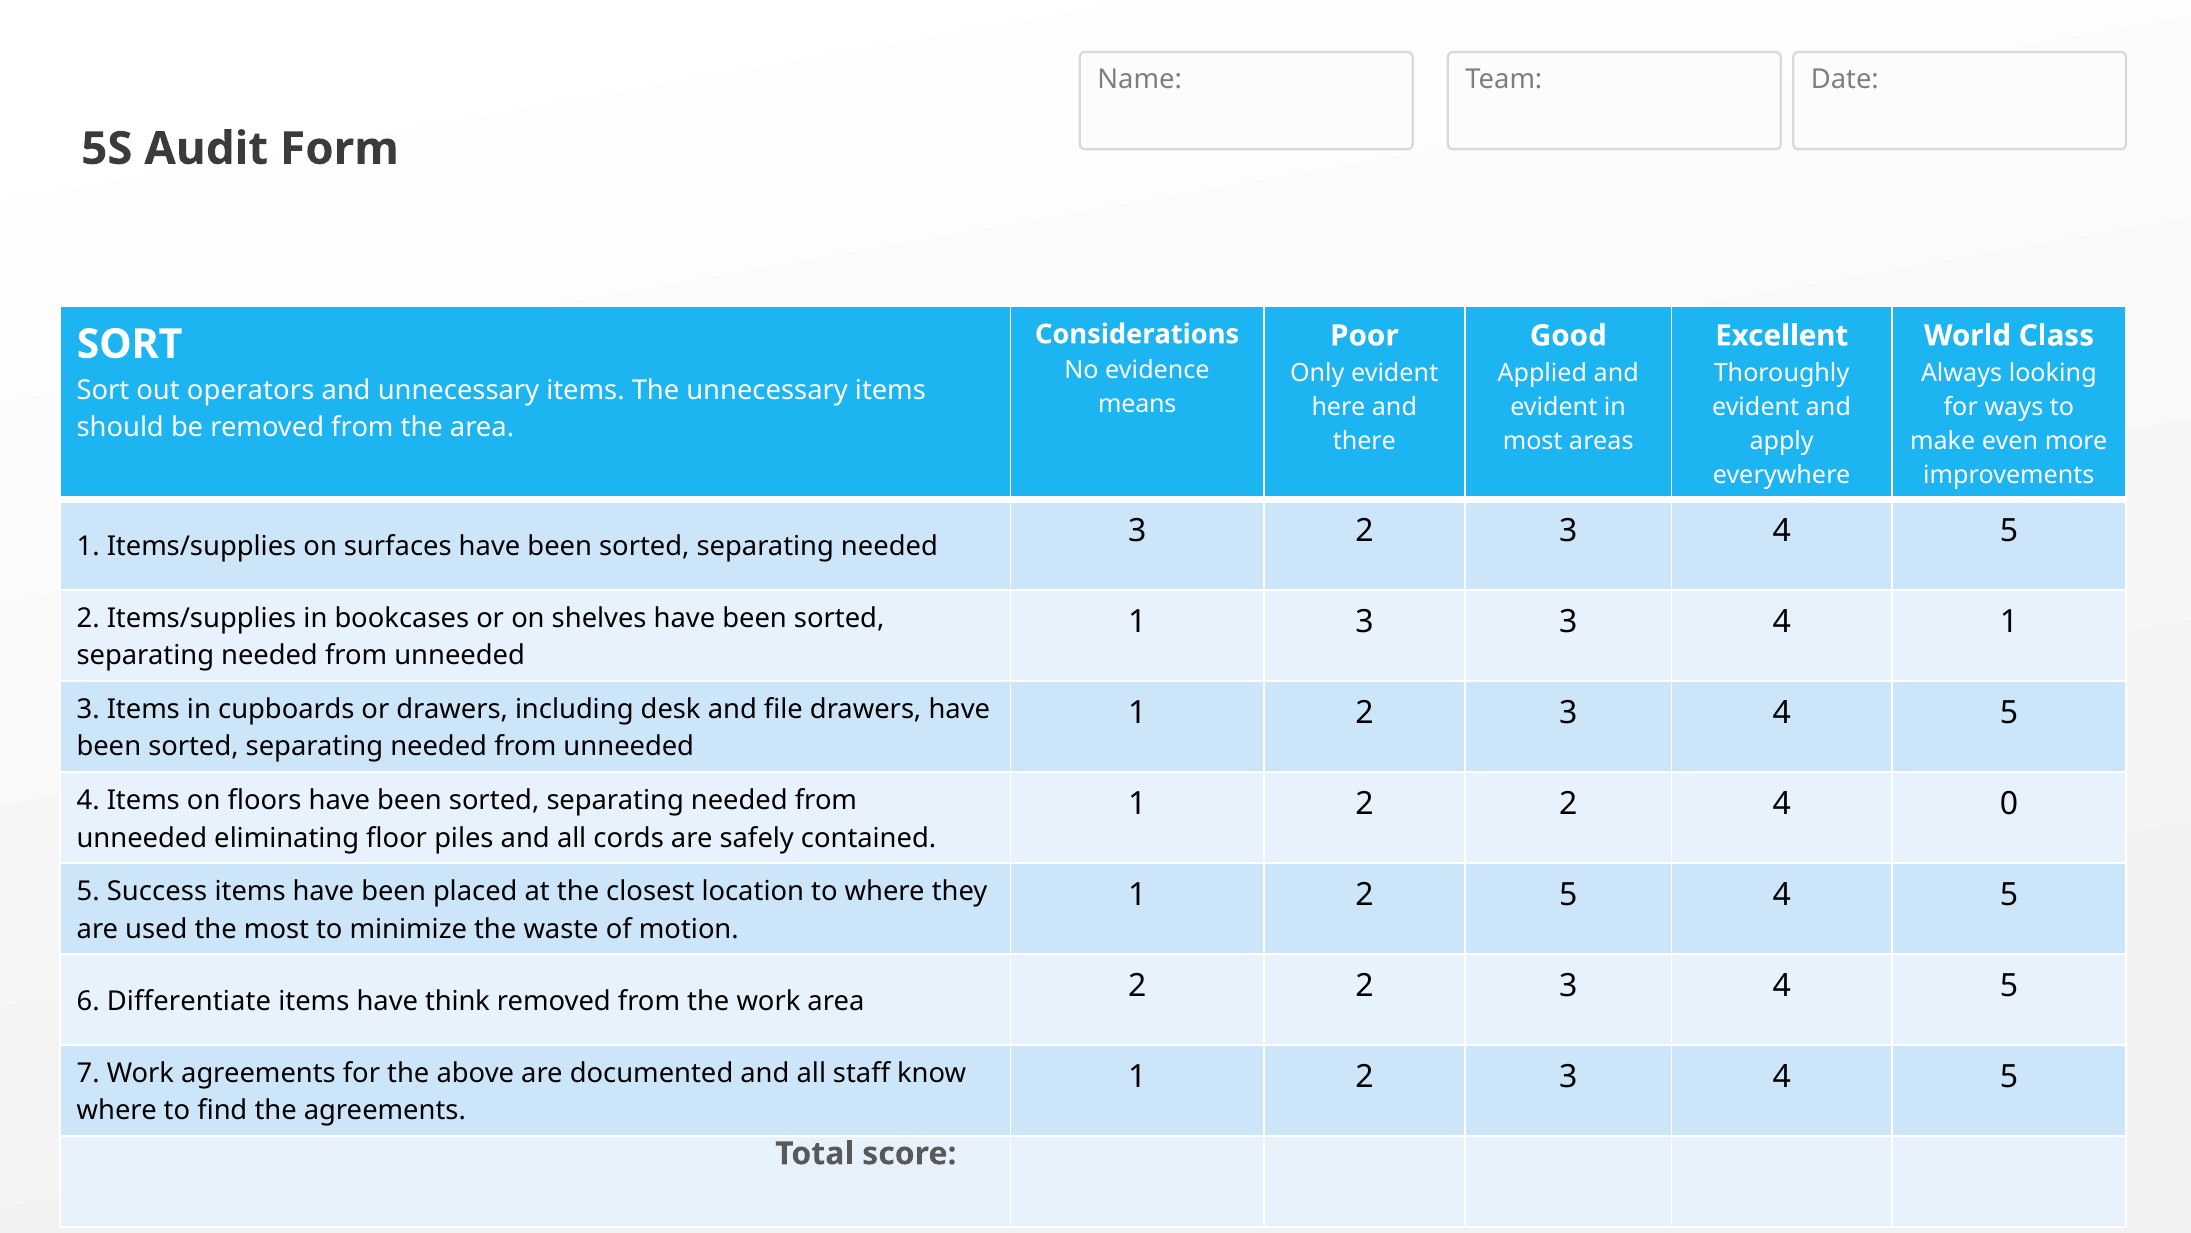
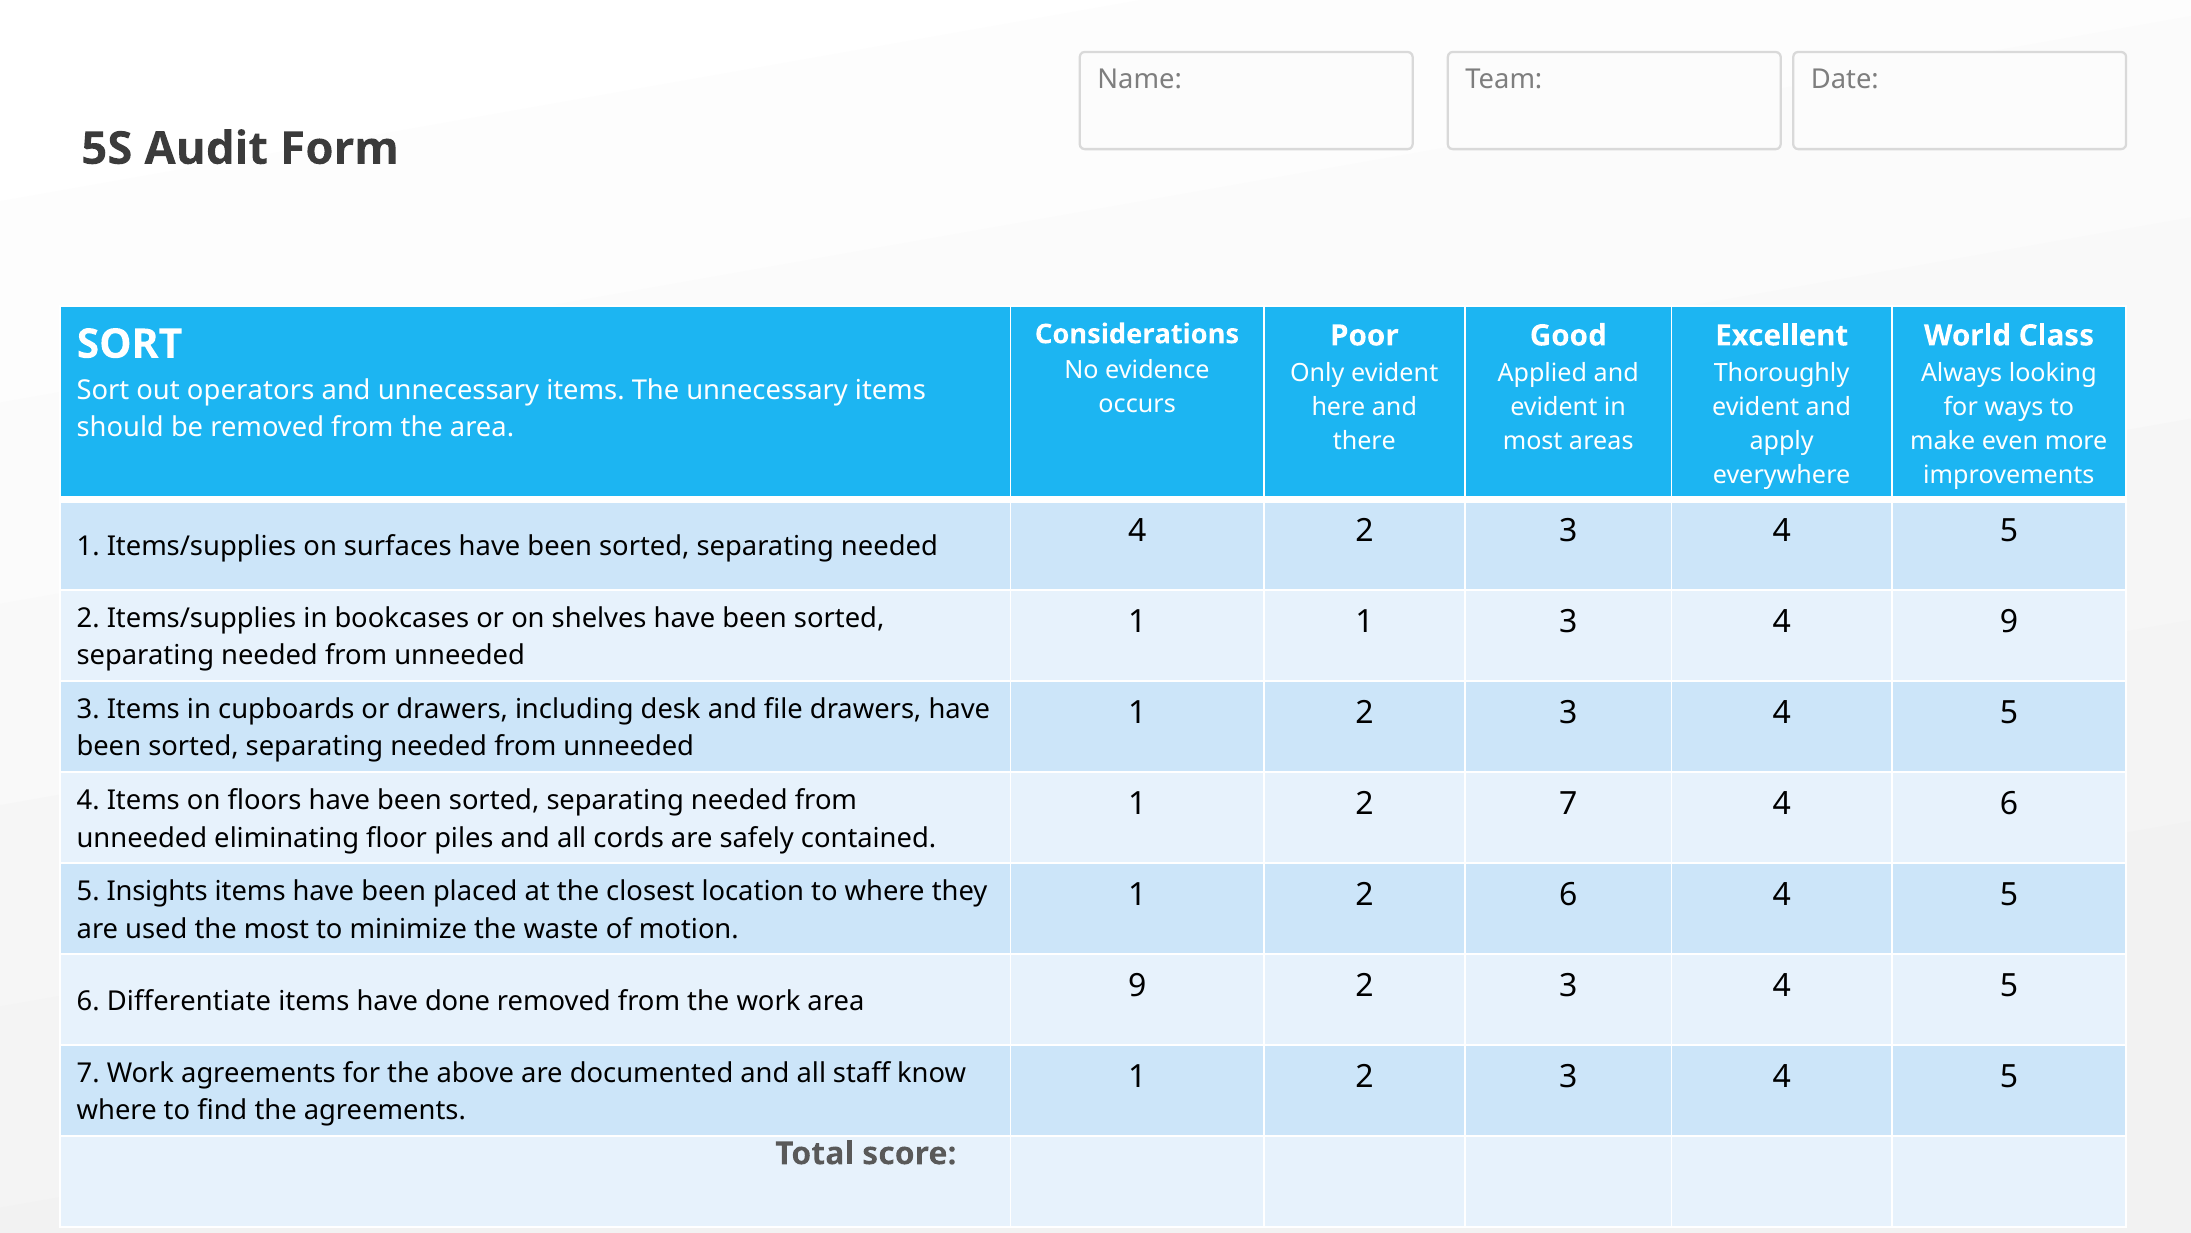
means: means -> occurs
needed 3: 3 -> 4
3 at (1364, 622): 3 -> 1
4 1: 1 -> 9
1 2 2: 2 -> 7
4 0: 0 -> 6
Success: Success -> Insights
2 5: 5 -> 6
think: think -> done
area 2: 2 -> 9
